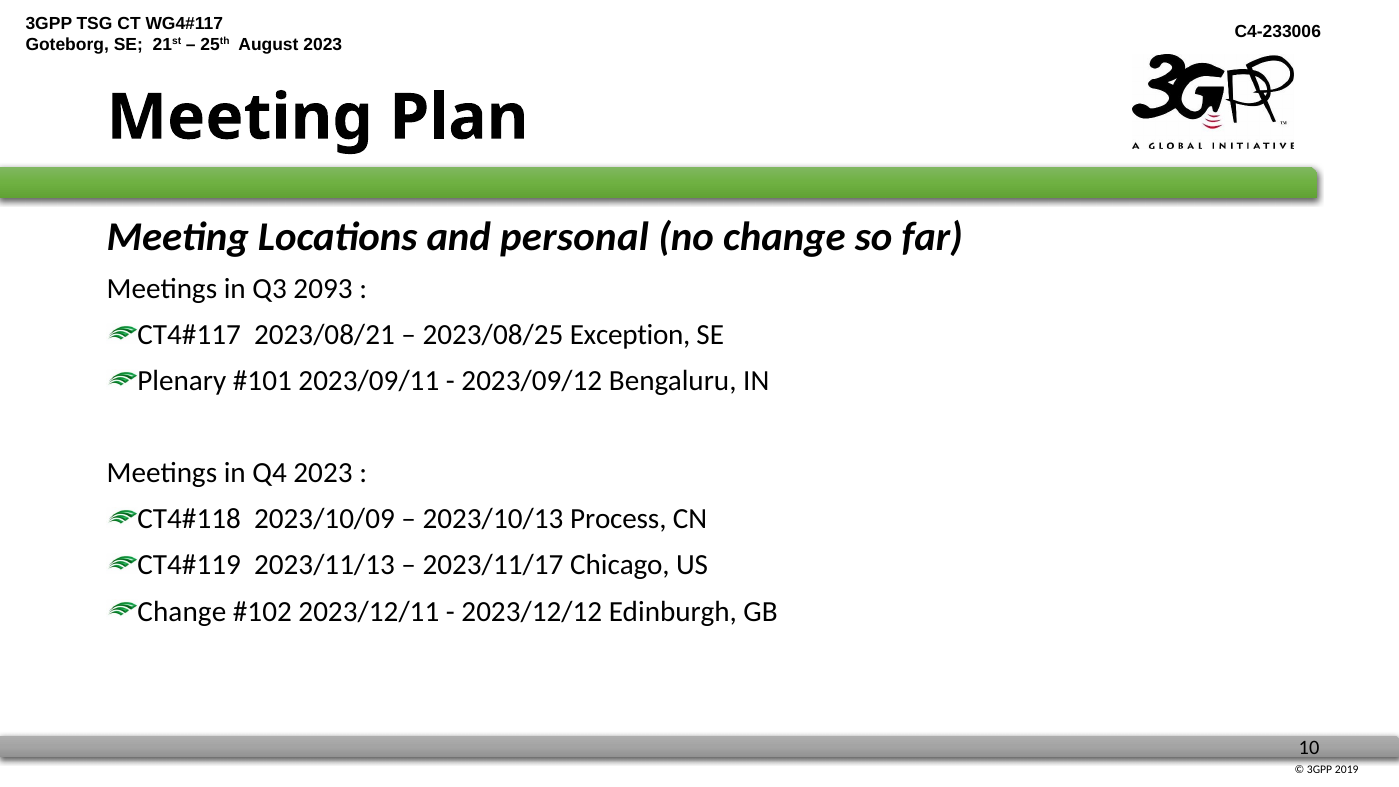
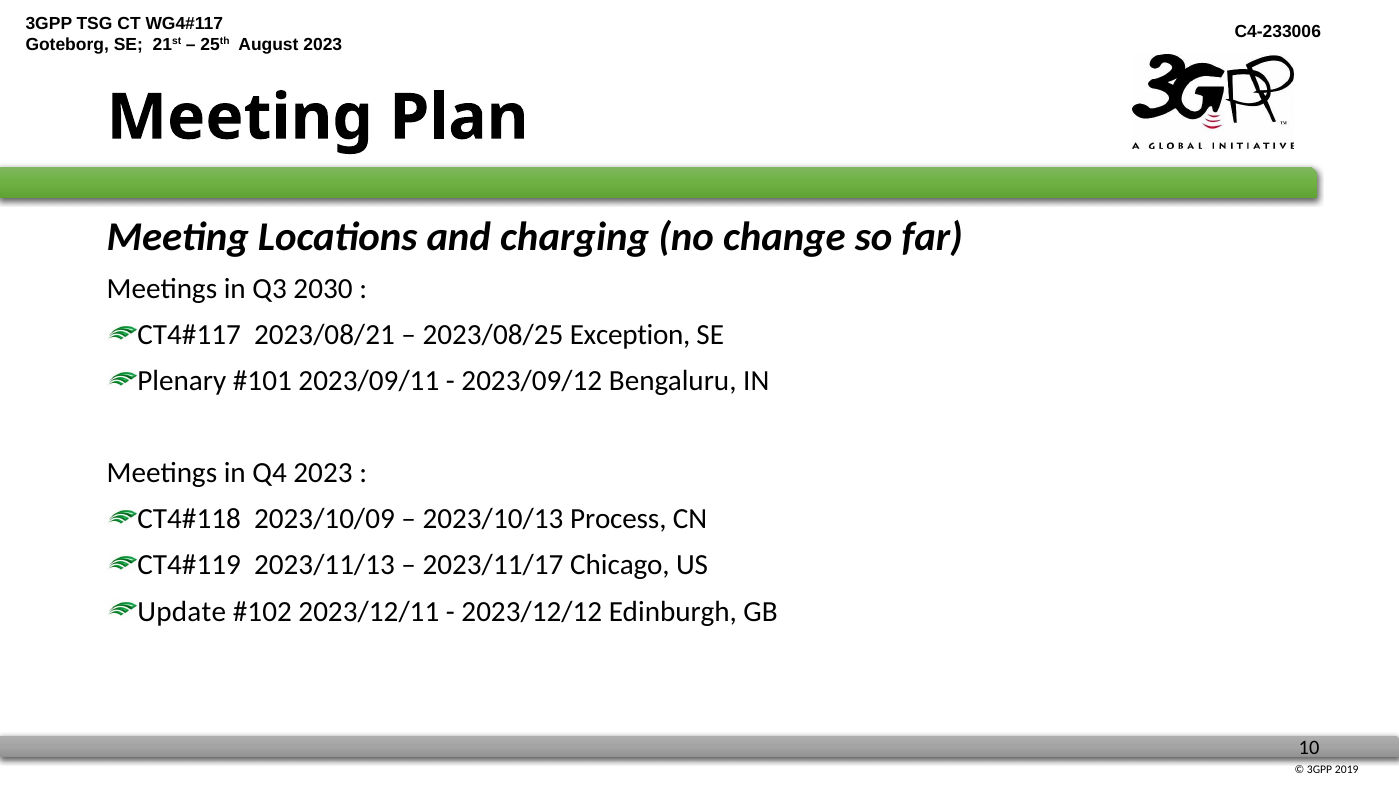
personal: personal -> charging
2093: 2093 -> 2030
Change at (182, 611): Change -> Update
